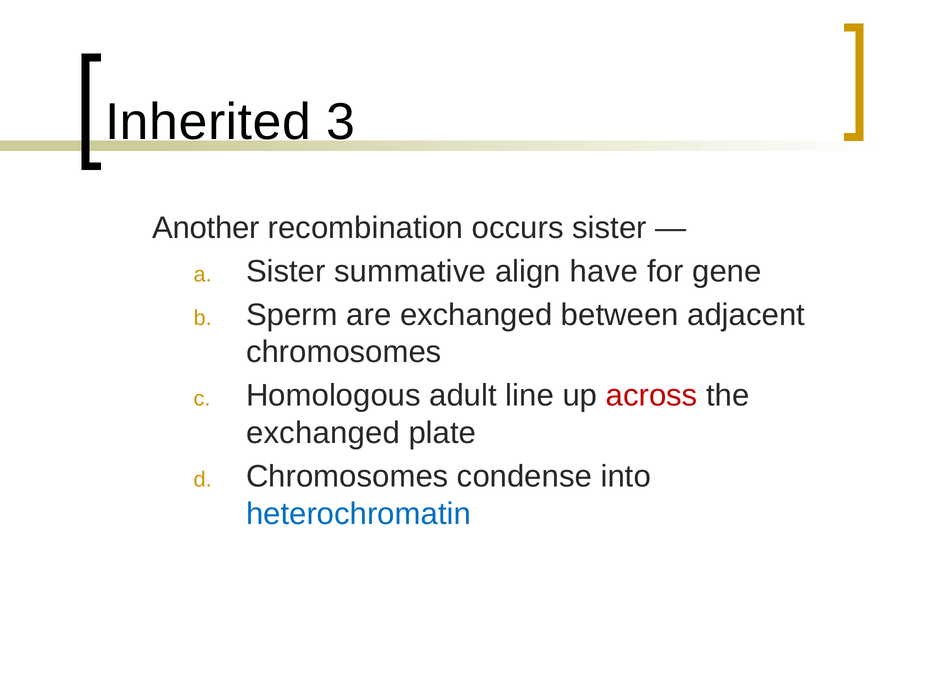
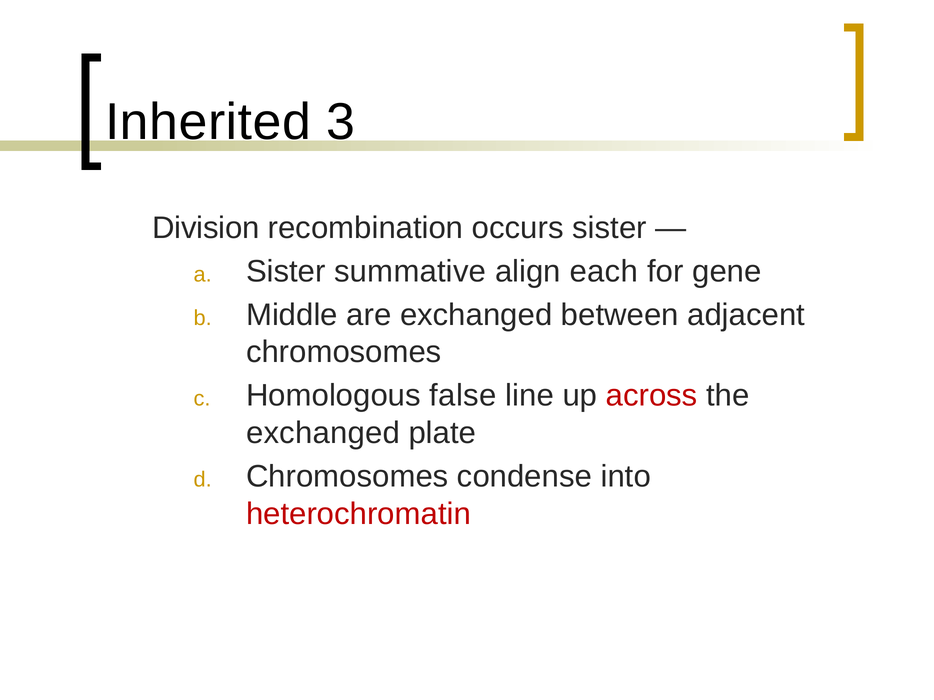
Another: Another -> Division
have: have -> each
Sperm: Sperm -> Middle
adult: adult -> false
heterochromatin colour: blue -> red
